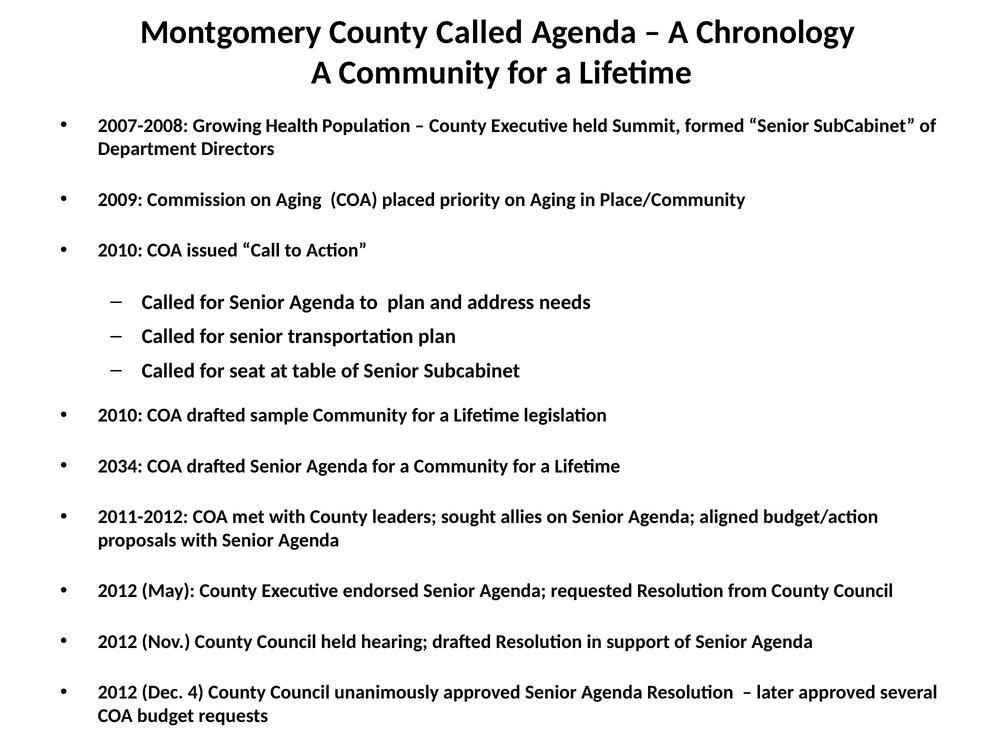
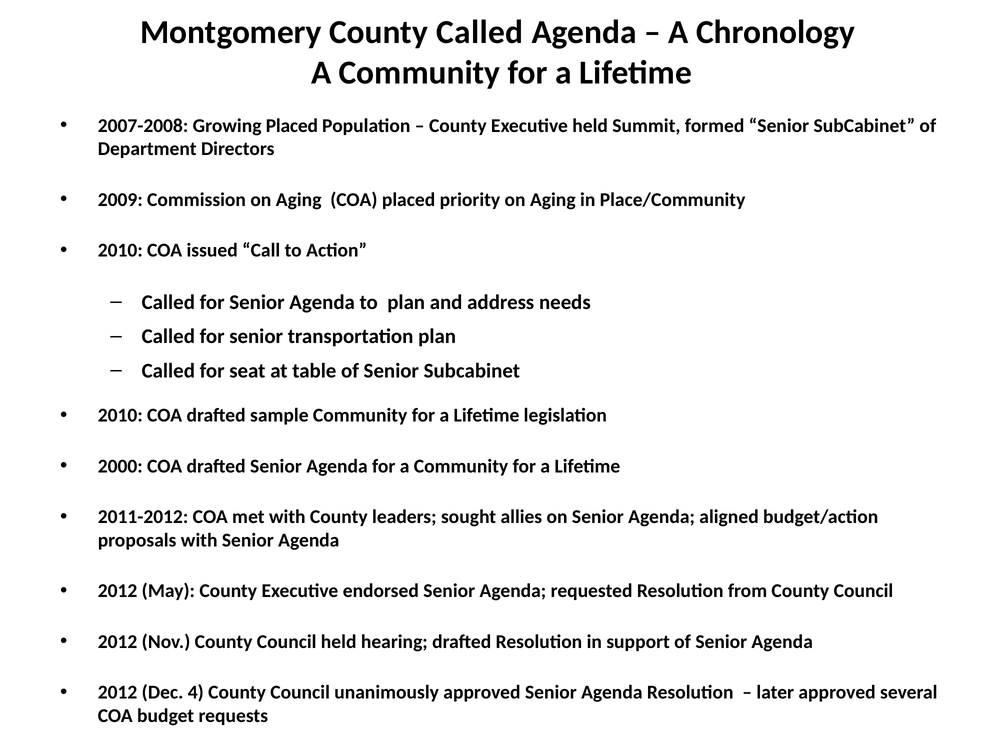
Growing Health: Health -> Placed
2034: 2034 -> 2000
